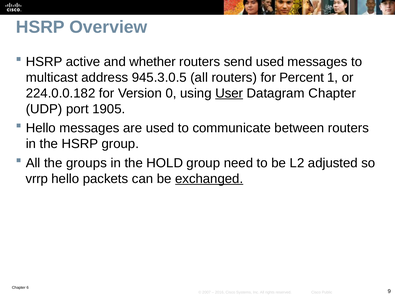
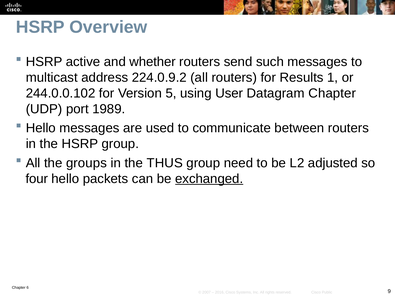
send used: used -> such
945.3.0.5: 945.3.0.5 -> 224.0.9.2
Percent: Percent -> Results
224.0.0.182: 224.0.0.182 -> 244.0.0.102
0: 0 -> 5
User underline: present -> none
1905: 1905 -> 1989
HOLD: HOLD -> THUS
vrrp: vrrp -> four
